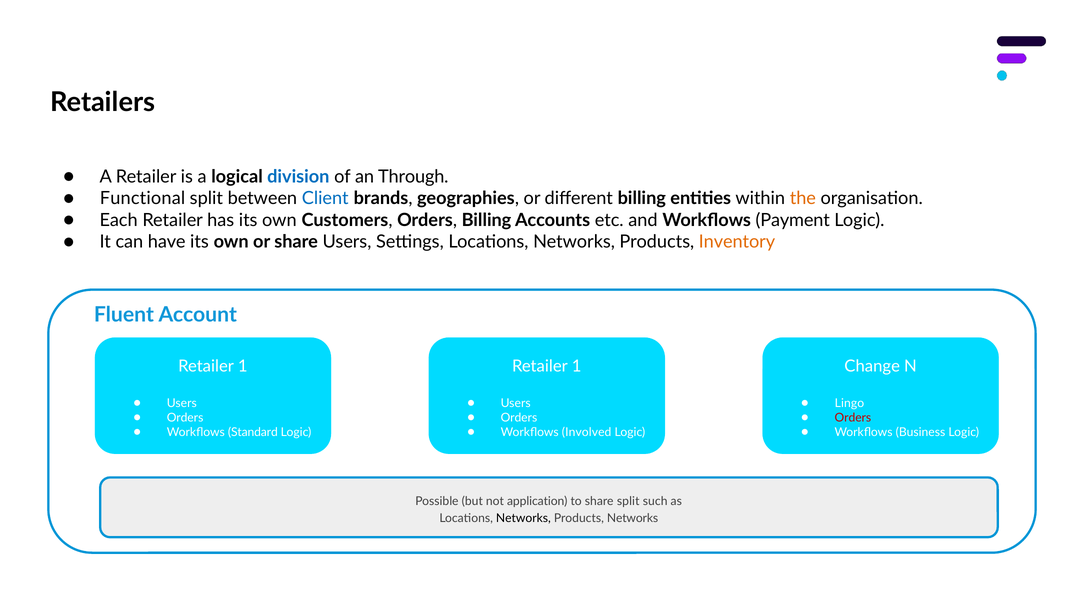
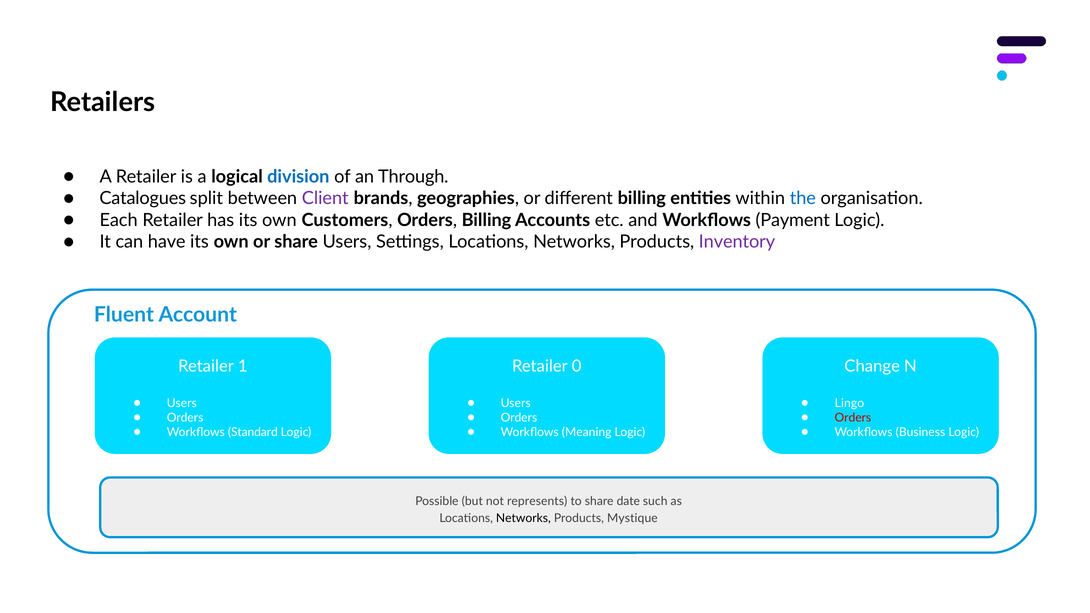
Functional: Functional -> Catalogues
Client colour: blue -> purple
the colour: orange -> blue
Inventory colour: orange -> purple
1 at (577, 366): 1 -> 0
Involved: Involved -> Meaning
application: application -> represents
share split: split -> date
Products Networks: Networks -> Mystique
